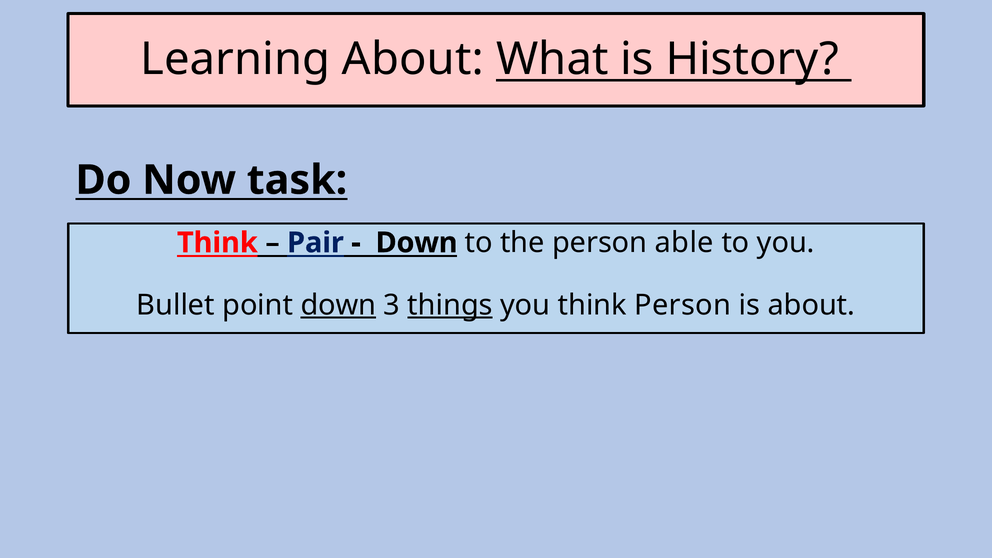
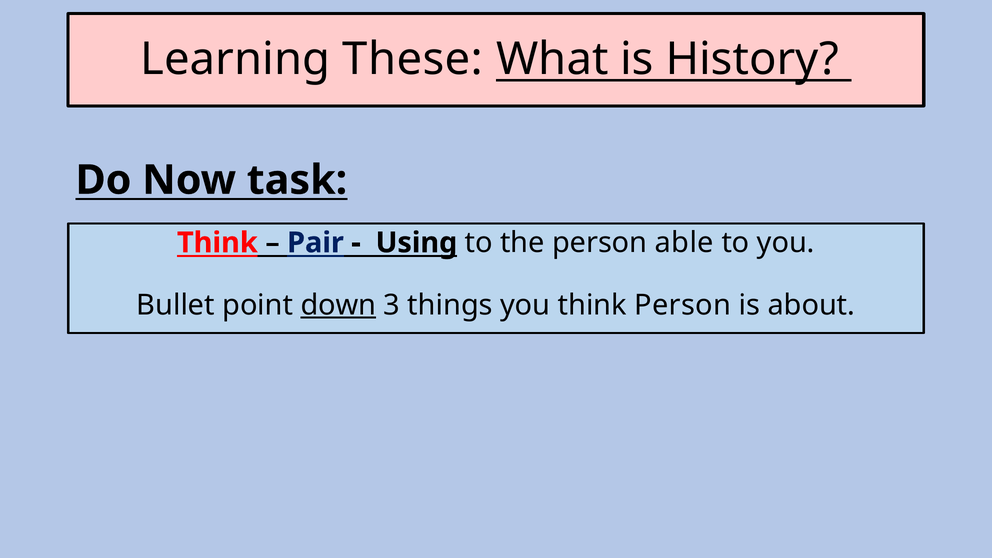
Learning About: About -> These
Down at (417, 243): Down -> Using
things underline: present -> none
